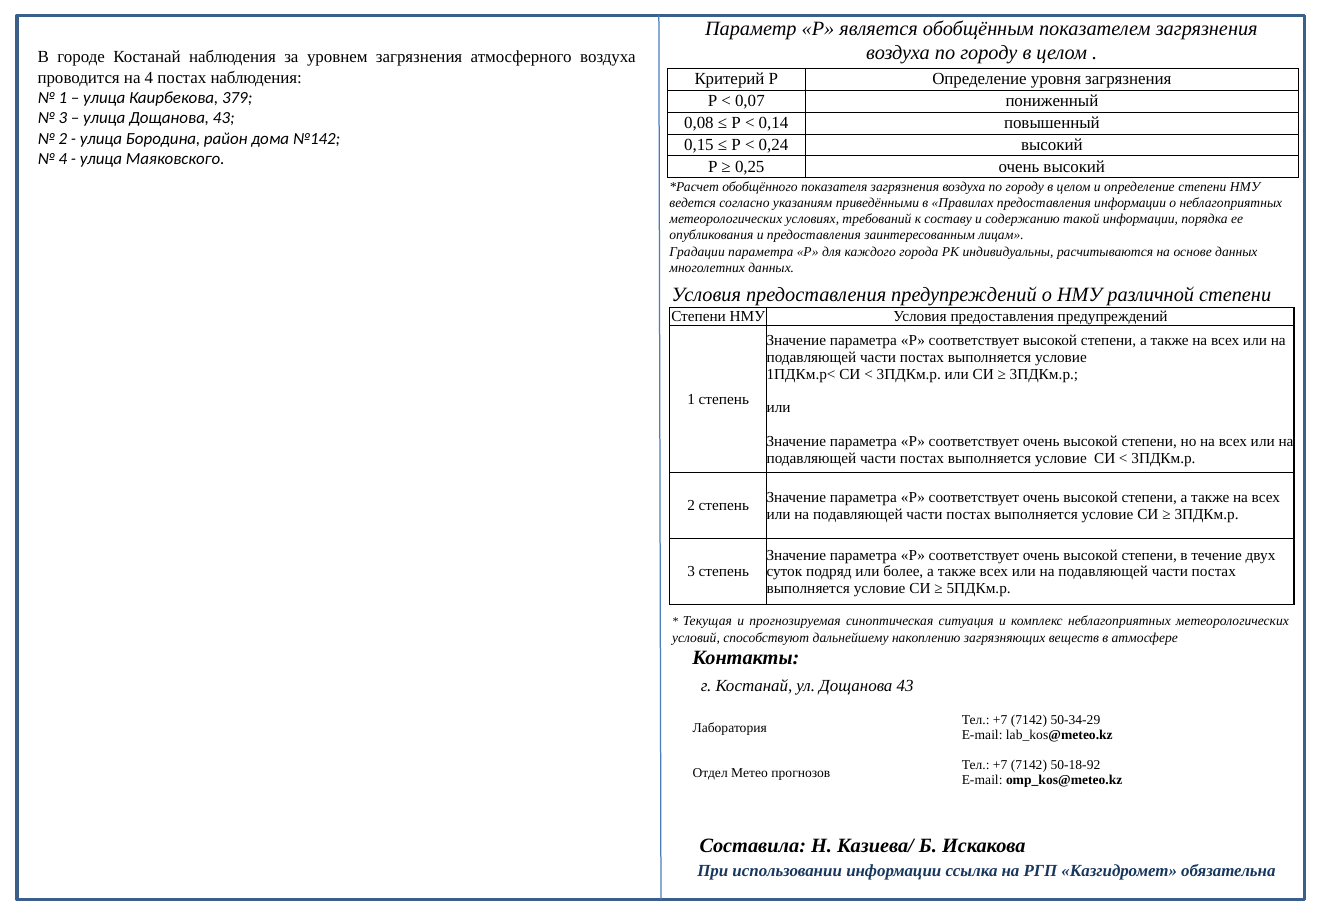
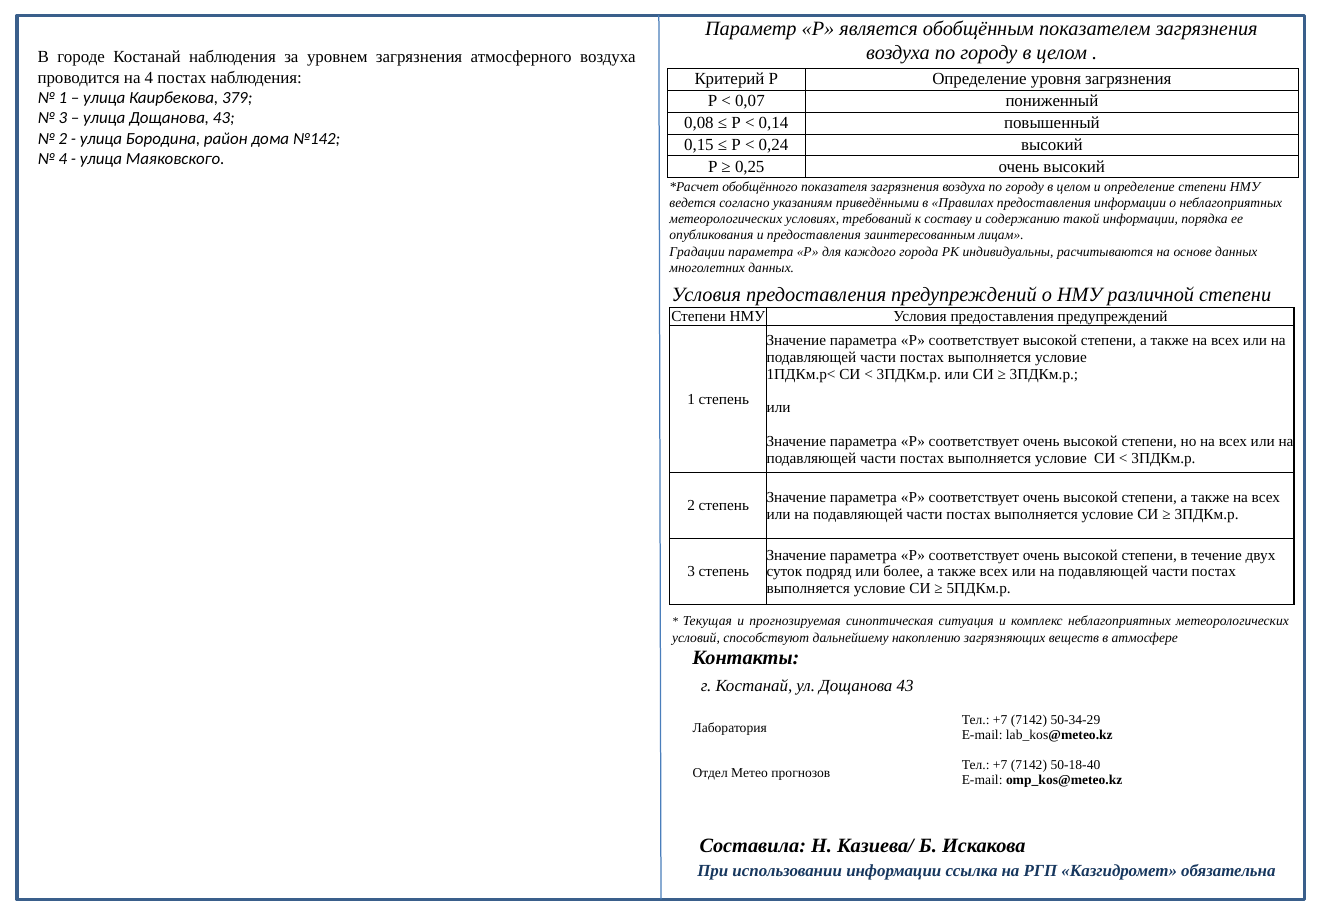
50-18-92: 50-18-92 -> 50-18-40
